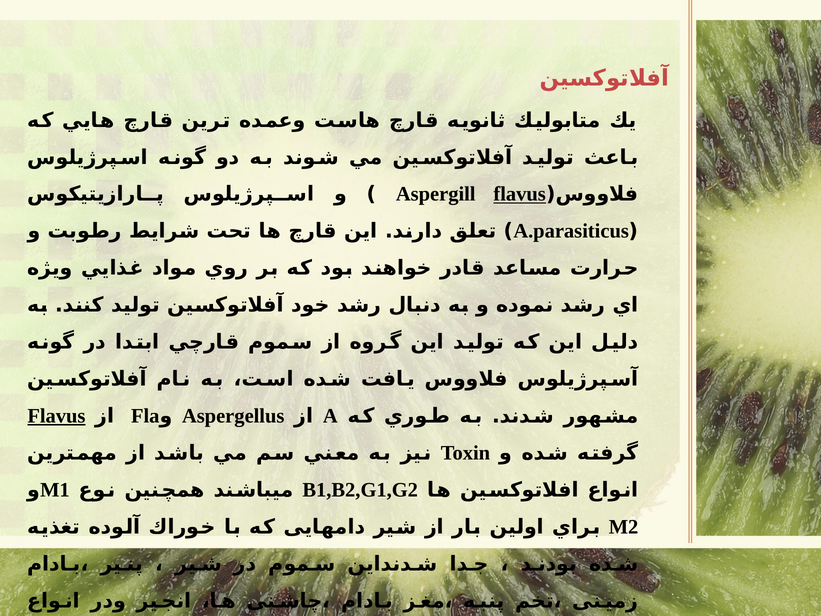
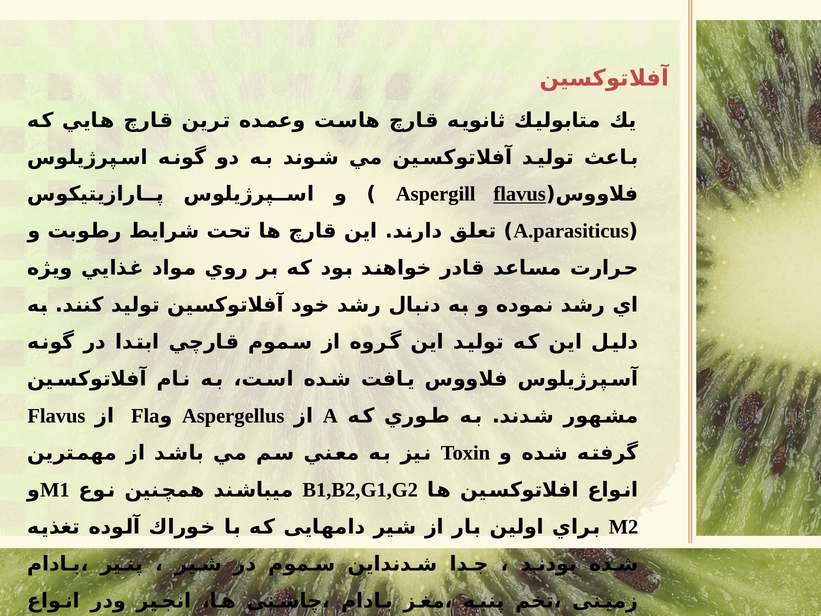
Flavus at (56, 416) underline: present -> none
